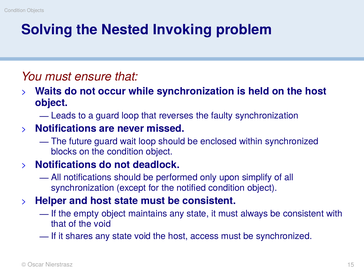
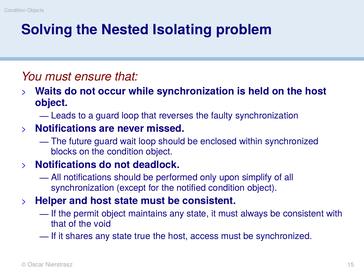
Invoking: Invoking -> Isolating
empty: empty -> permit
state void: void -> true
